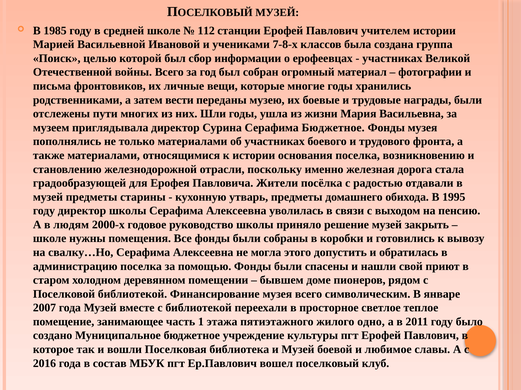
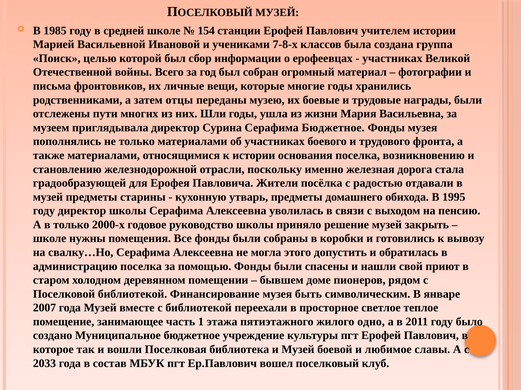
112: 112 -> 154
вести: вести -> отцы
в людям: людям -> только
музея всего: всего -> быть
2016: 2016 -> 2033
